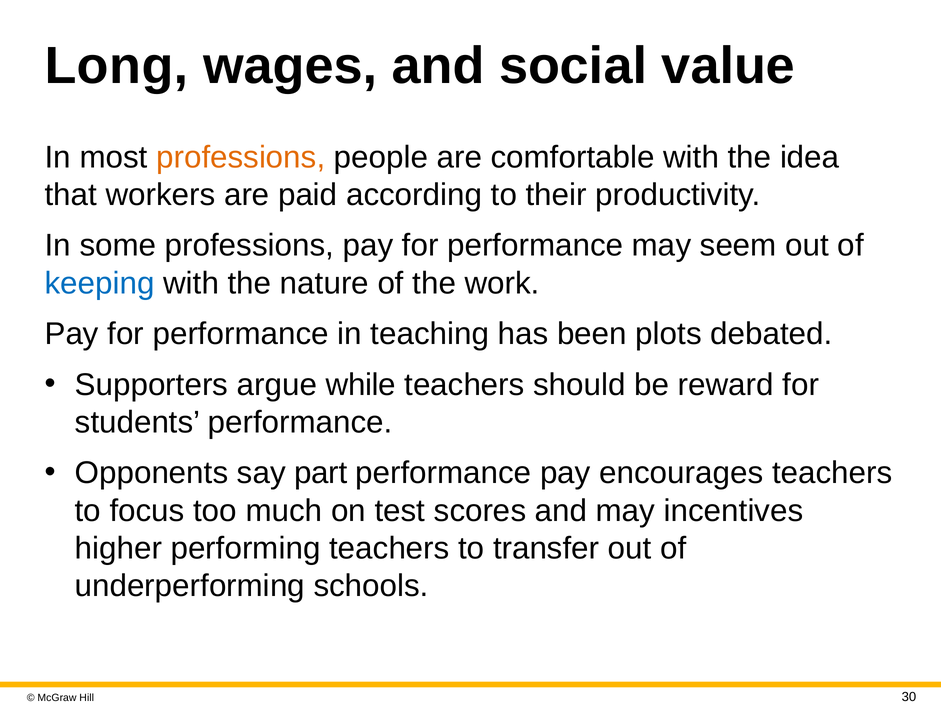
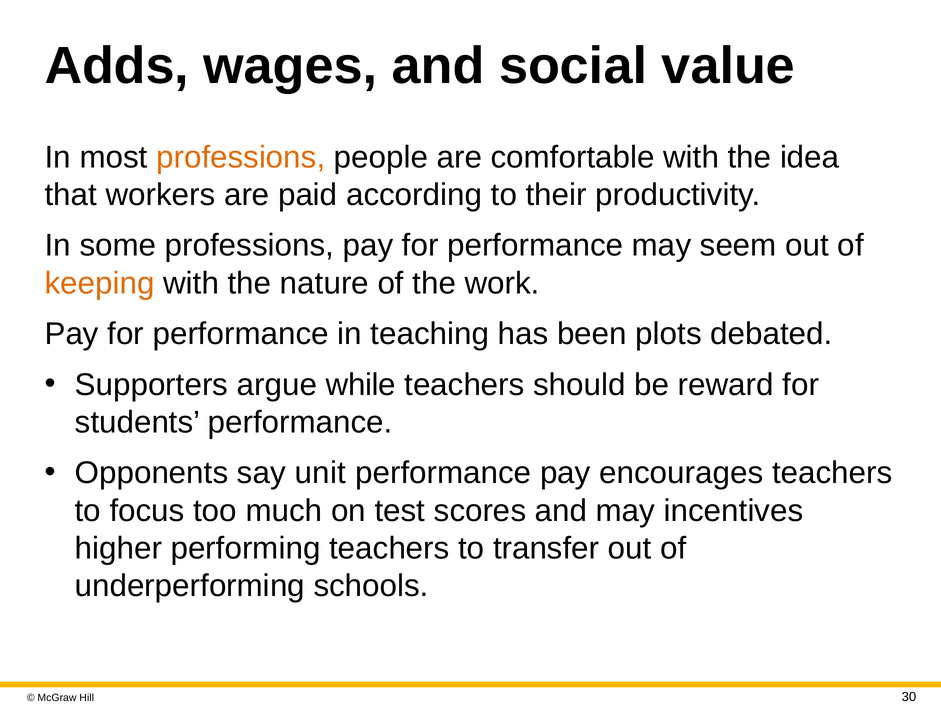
Long: Long -> Adds
keeping colour: blue -> orange
part: part -> unit
